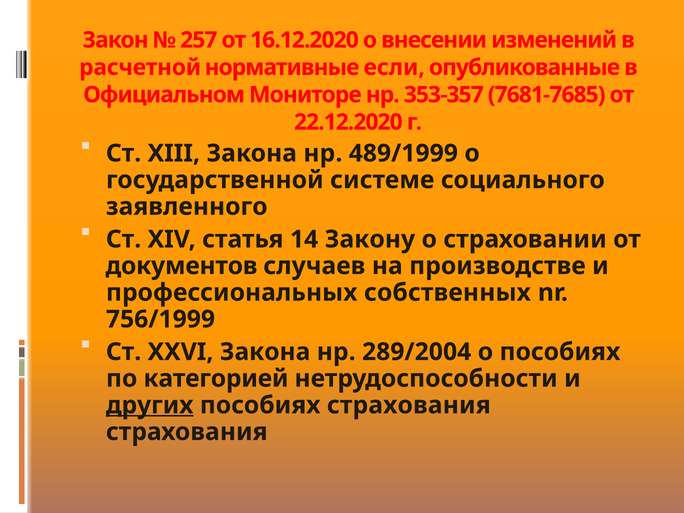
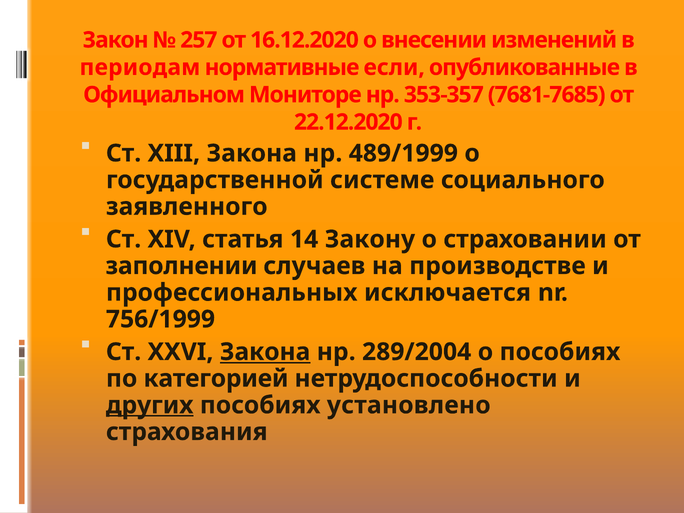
расчетной: расчетной -> периодам
документов: документов -> заполнении
собственных: собственных -> исключается
Закона at (265, 352) underline: none -> present
пособиях страхования: страхования -> установлено
